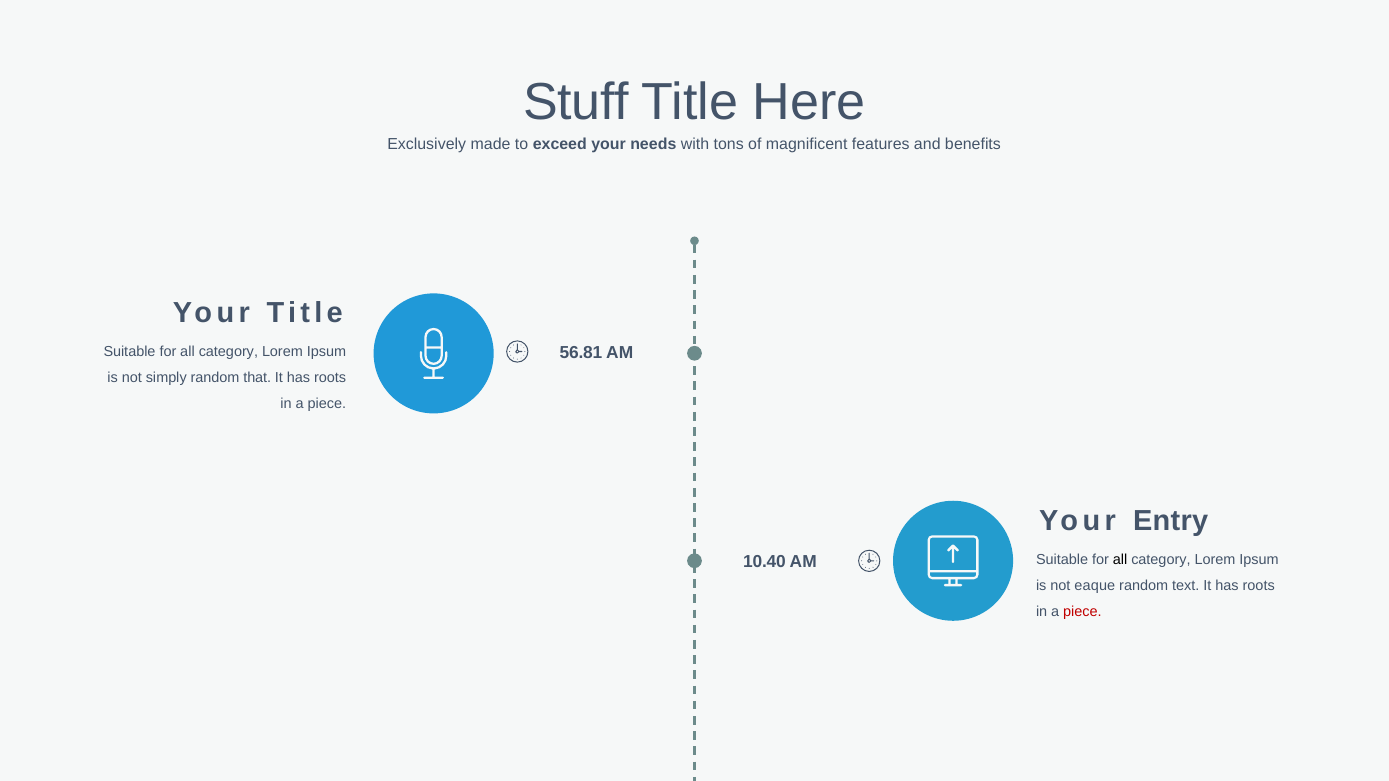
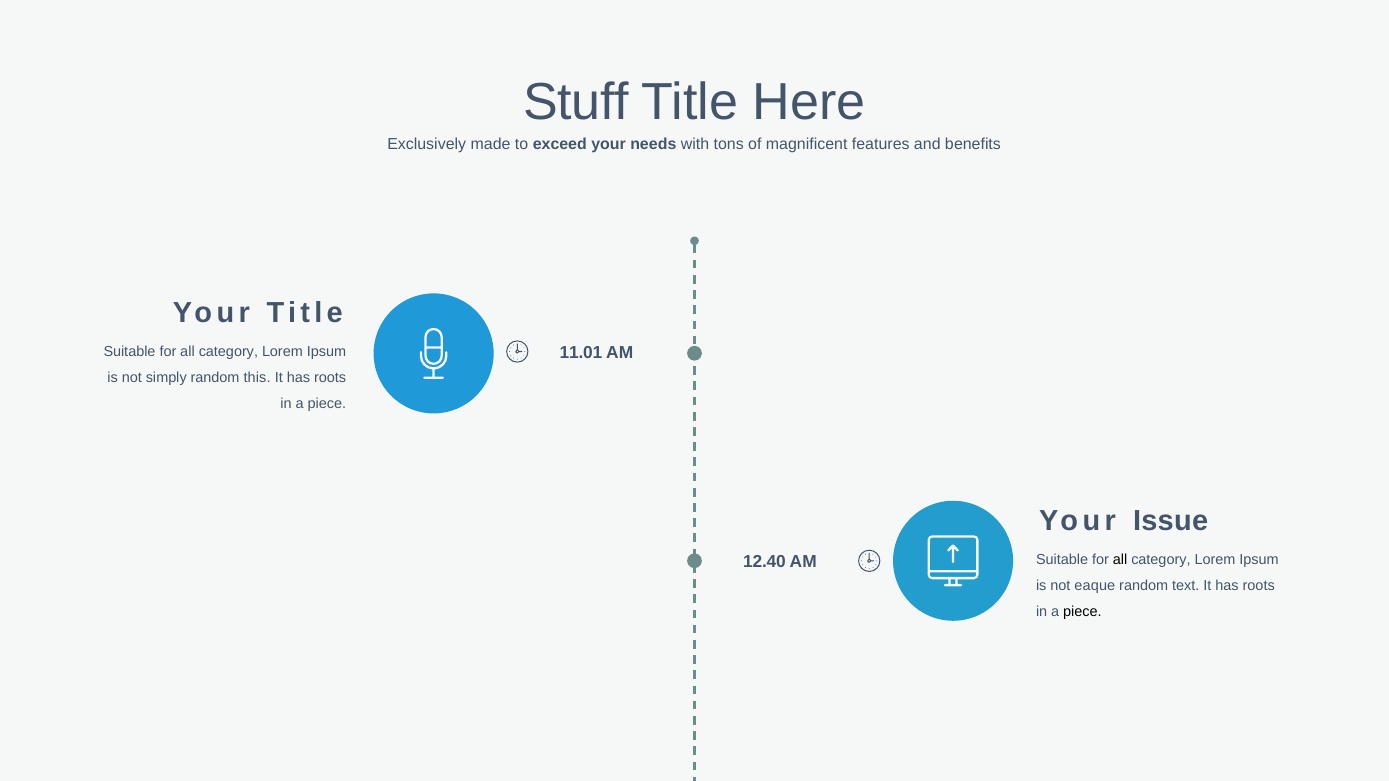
56.81: 56.81 -> 11.01
that: that -> this
Entry: Entry -> Issue
10.40: 10.40 -> 12.40
piece at (1082, 612) colour: red -> black
